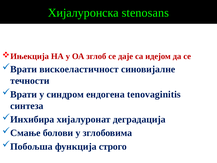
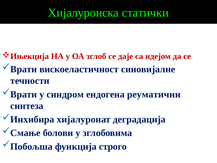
stenosans: stenosans -> статички
tenovaginitis: tenovaginitis -> реуматични
